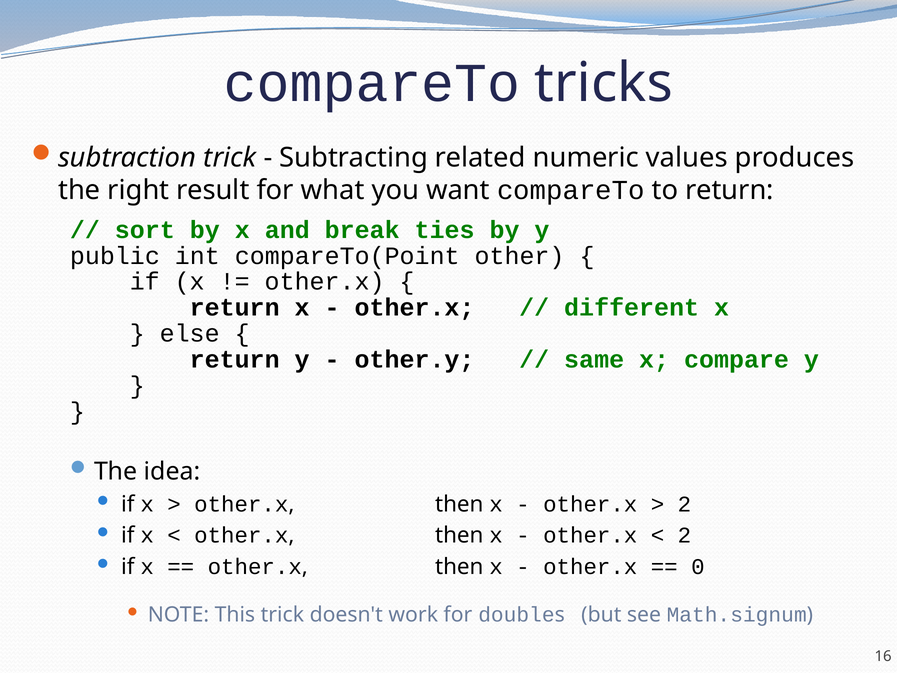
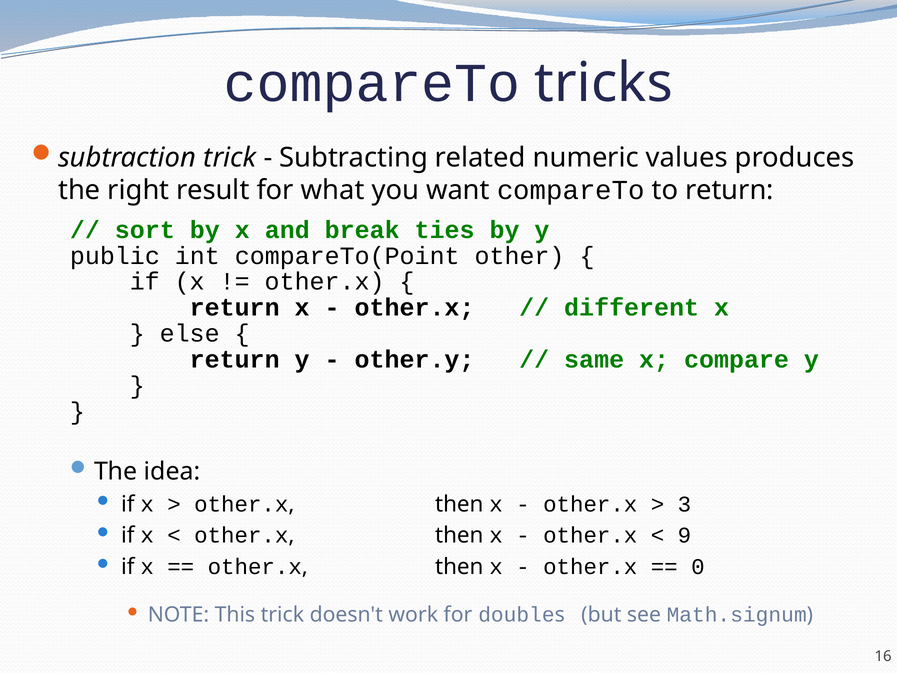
2 at (684, 504): 2 -> 3
2 at (684, 535): 2 -> 9
